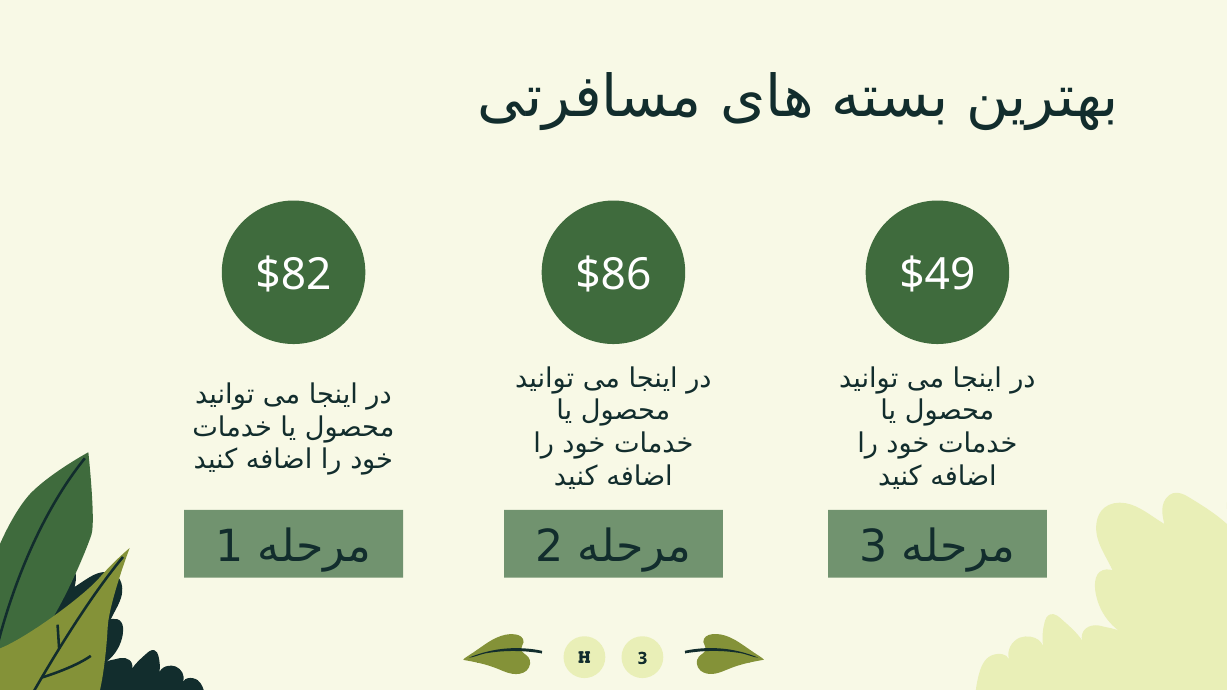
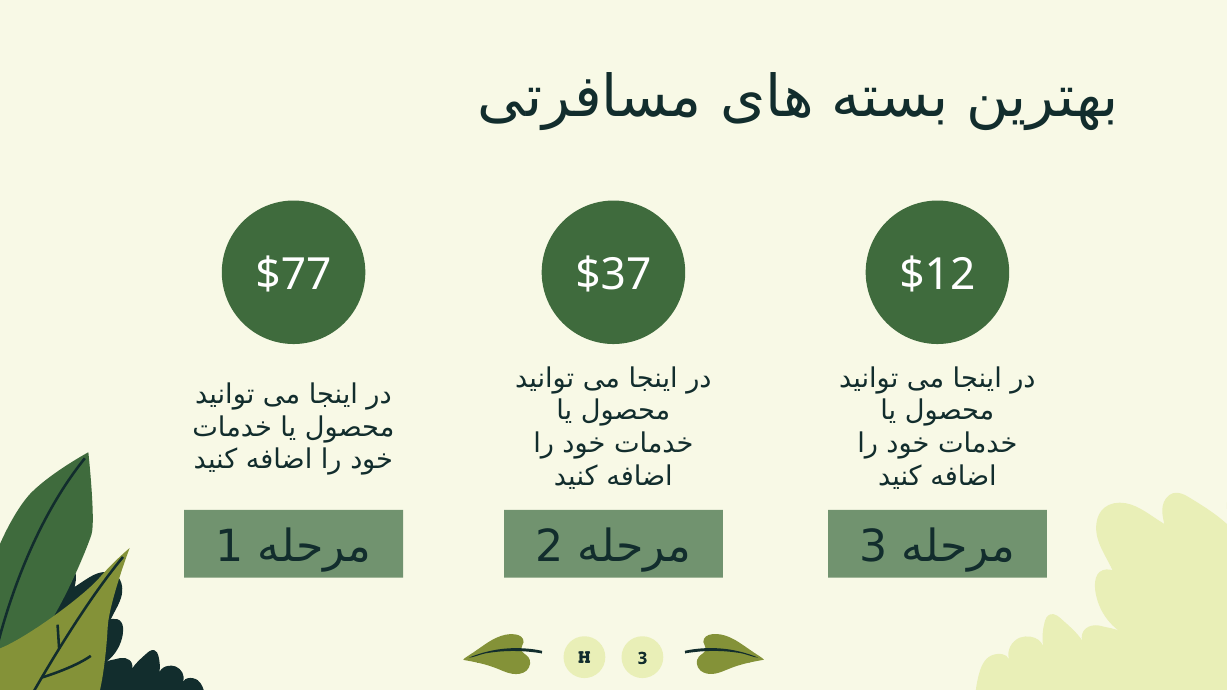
$82: $82 -> $77
$86: $86 -> $37
$49: $49 -> $12
